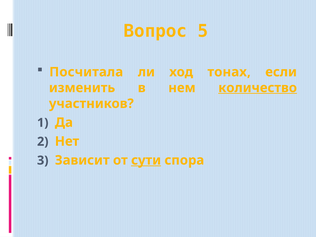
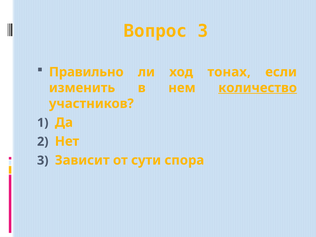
Вопрос 5: 5 -> 3
Посчитала: Посчитала -> Правильно
сути underline: present -> none
